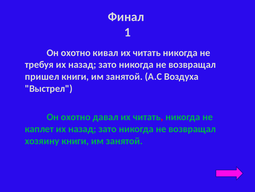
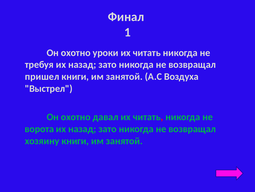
кивал: кивал -> уроки
каплет: каплет -> ворота
